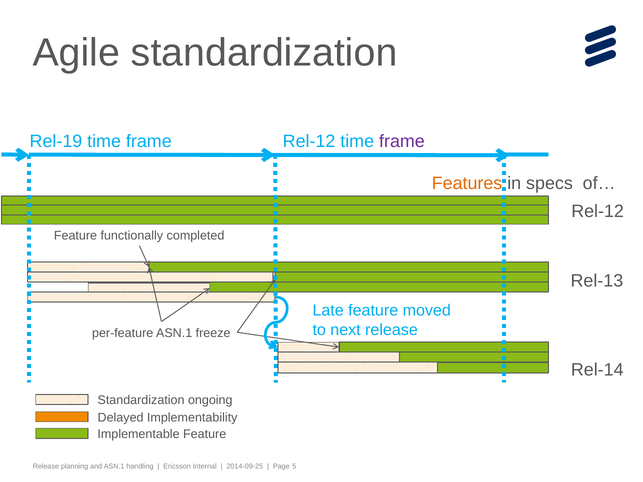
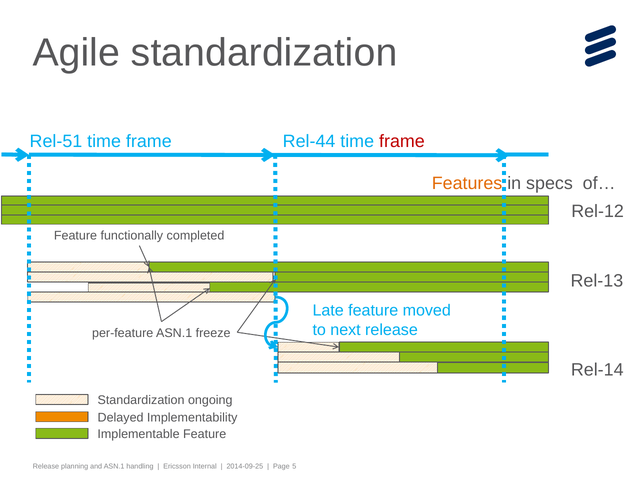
Rel-19: Rel-19 -> Rel-51
Rel-12 at (309, 142): Rel-12 -> Rel-44
frame at (402, 142) colour: purple -> red
